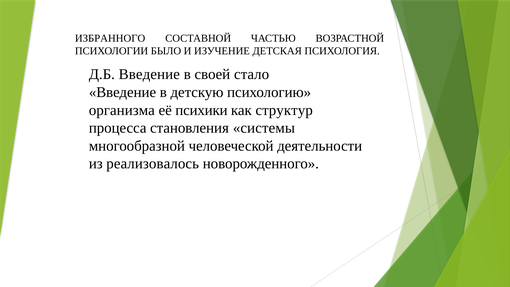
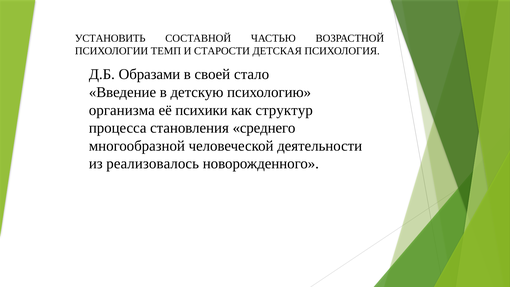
ИЗБРАННОГО: ИЗБРАННОГО -> УСТАНОВИТЬ
БЫЛО: БЫЛО -> ТЕМП
ИЗУЧЕНИЕ: ИЗУЧЕНИЕ -> СТАРОСТИ
Д.Б Введение: Введение -> Образами
системы: системы -> среднего
